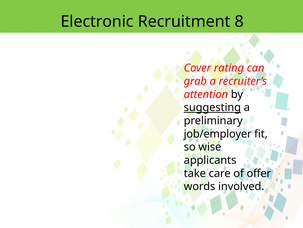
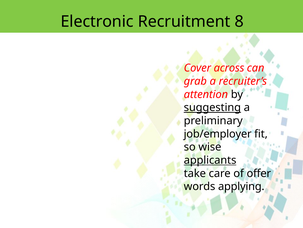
rating: rating -> across
applicants underline: none -> present
involved: involved -> applying
